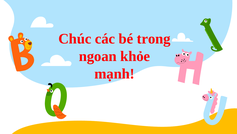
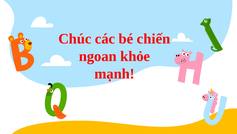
trong: trong -> chiến
